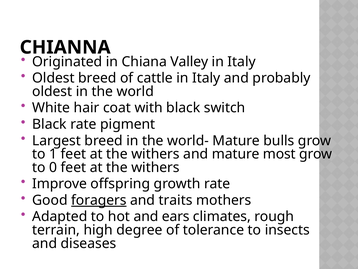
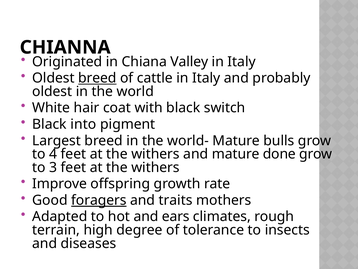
breed at (97, 78) underline: none -> present
Black rate: rate -> into
1: 1 -> 4
most: most -> done
0: 0 -> 3
